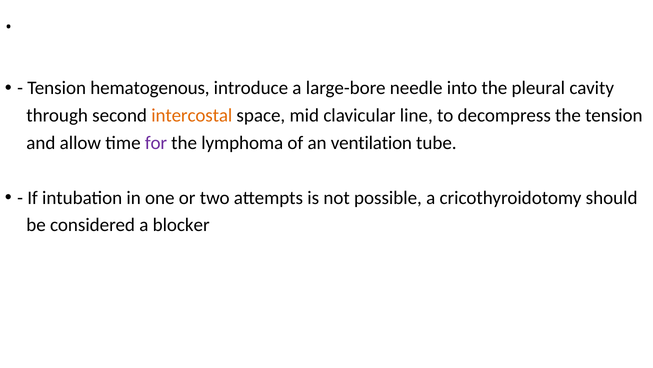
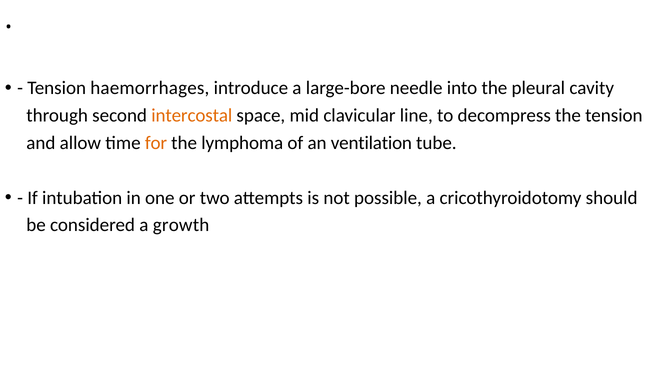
hematogenous: hematogenous -> haemorrhages
for colour: purple -> orange
blocker: blocker -> growth
